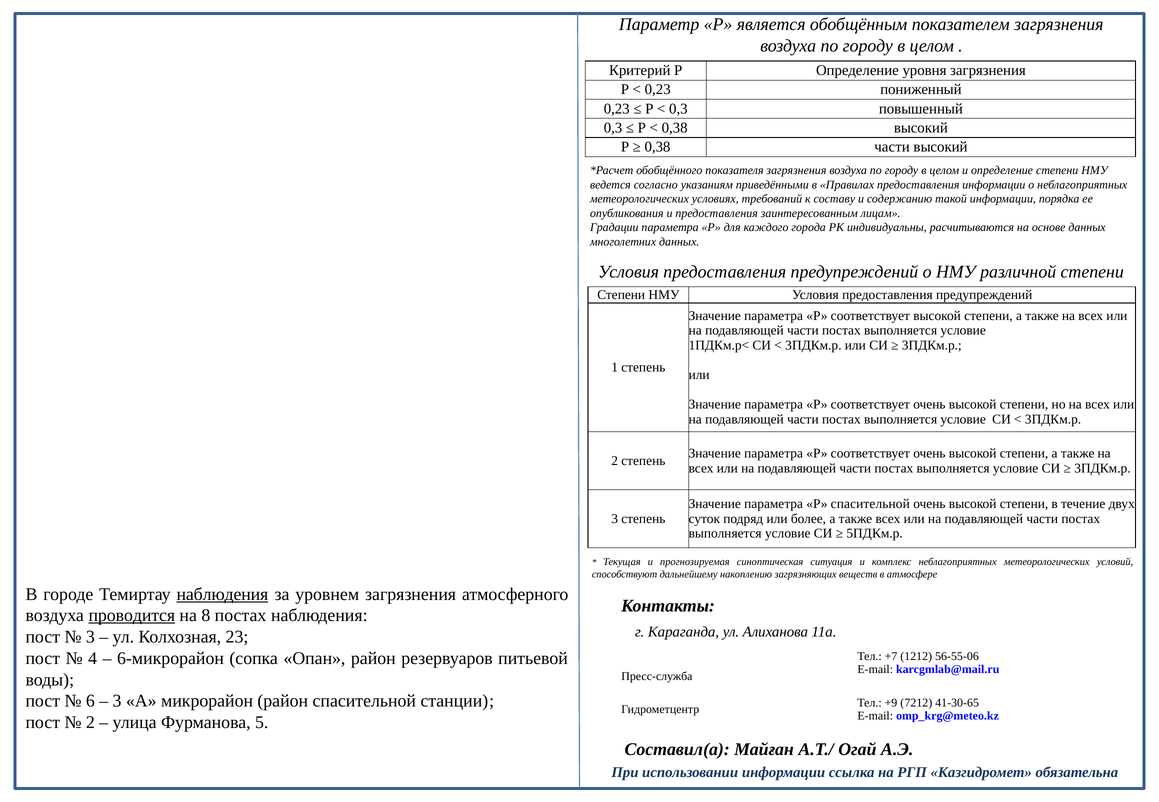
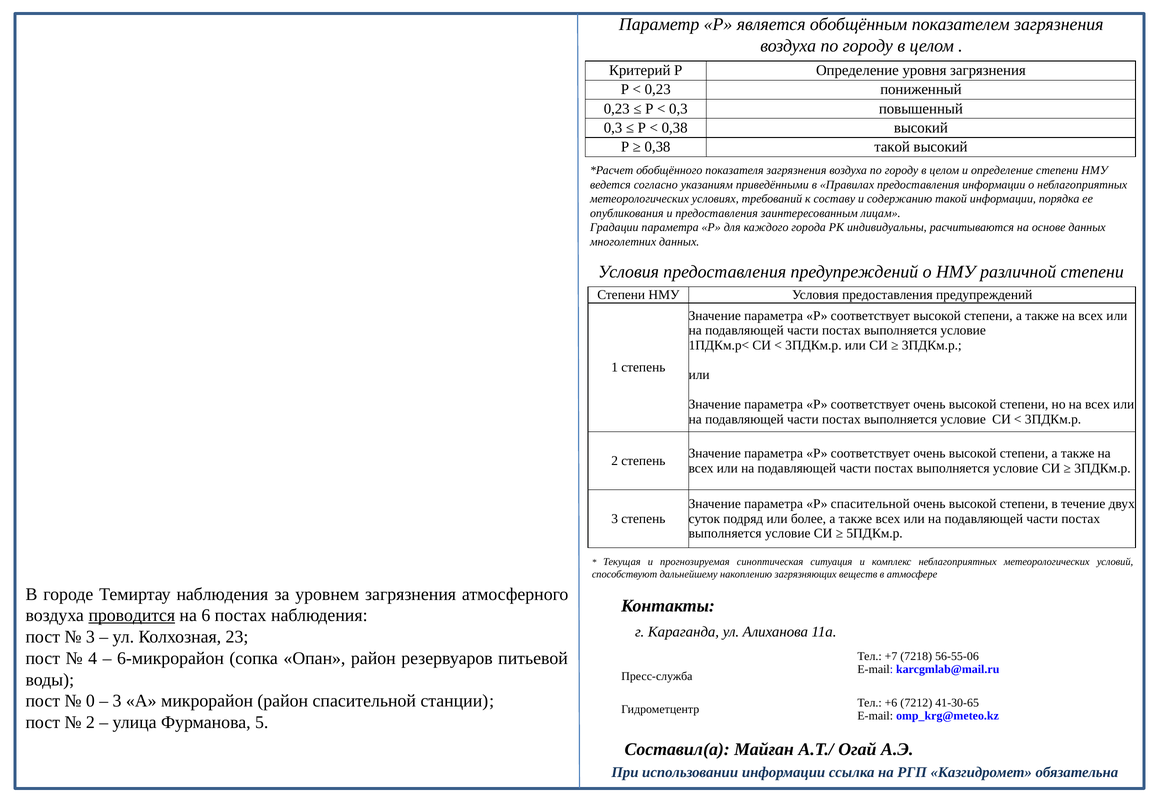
0,38 части: части -> такой
наблюдения at (222, 594) underline: present -> none
8: 8 -> 6
1212: 1212 -> 7218
6: 6 -> 0
+9: +9 -> +6
